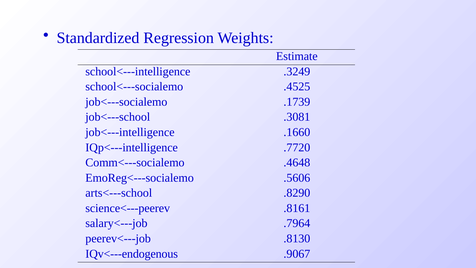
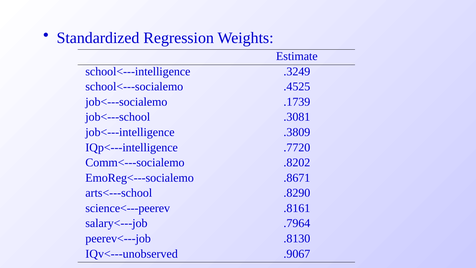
.1660: .1660 -> .3809
.4648: .4648 -> .8202
.5606: .5606 -> .8671
IQv<---endogenous: IQv<---endogenous -> IQv<---unobserved
